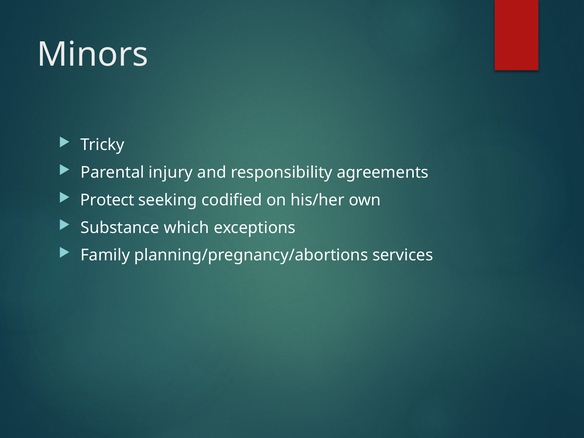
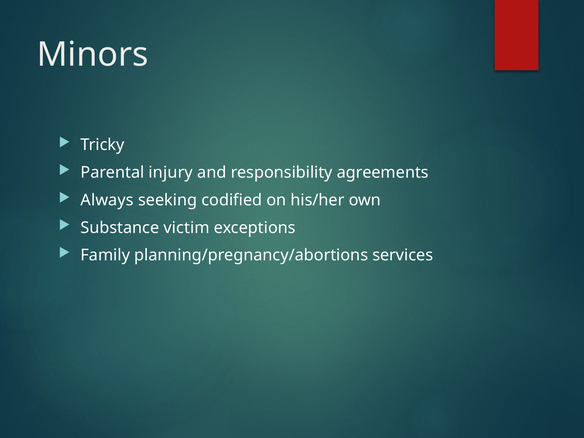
Protect: Protect -> Always
which: which -> victim
